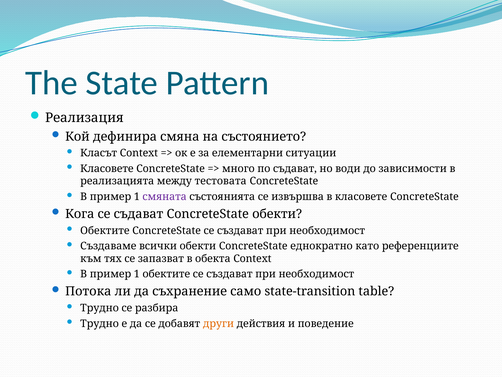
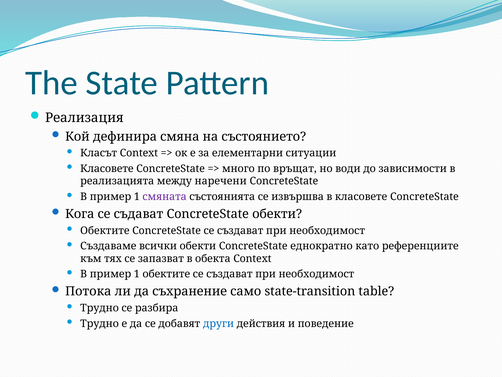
по съдават: съдават -> връщат
тестовата: тестовата -> наречени
други colour: orange -> blue
